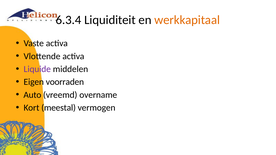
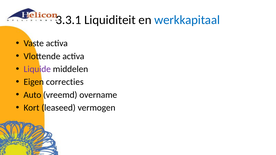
6.3.4: 6.3.4 -> 3.3.1
werkkapitaal colour: orange -> blue
voorraden: voorraden -> correcties
meestal: meestal -> leaseed
